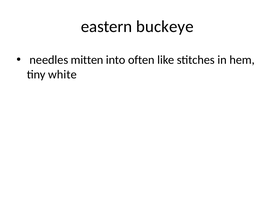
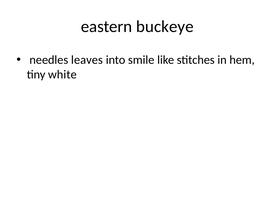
mitten: mitten -> leaves
often: often -> smile
